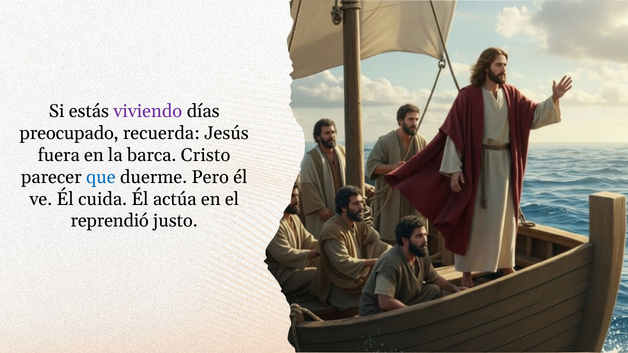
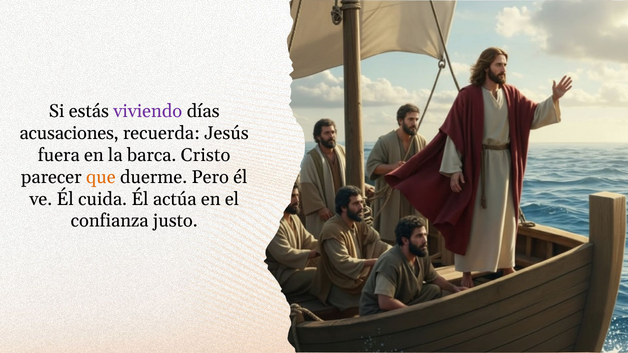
preocupado: preocupado -> acusaciones
que colour: blue -> orange
reprendió: reprendió -> confianza
